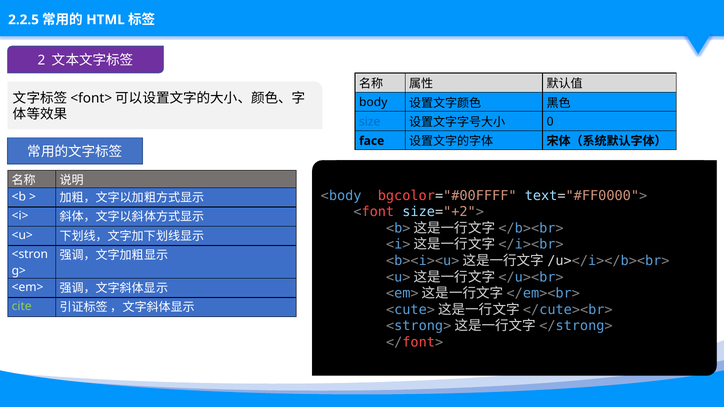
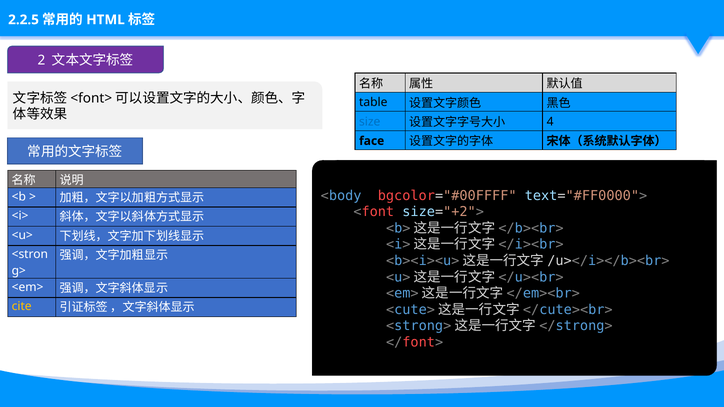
body: body -> table
0: 0 -> 4
cite colour: light green -> yellow
